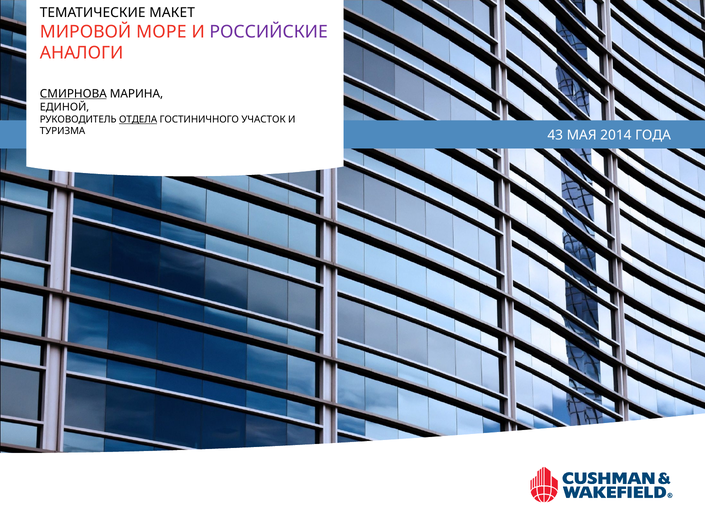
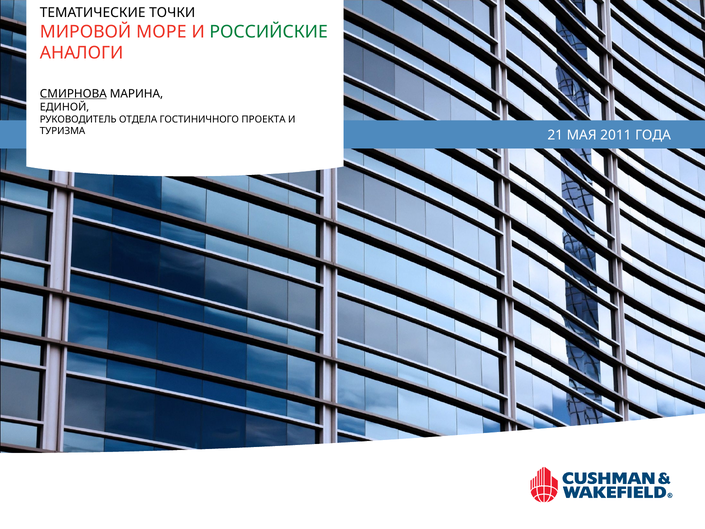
МАКЕТ: МАКЕТ -> ТОЧКИ
РОССИЙСКИЕ colour: purple -> green
ОТДЕЛА underline: present -> none
УЧАСТОК: УЧАСТОК -> ПРОЕКТА
43: 43 -> 21
2014: 2014 -> 2011
